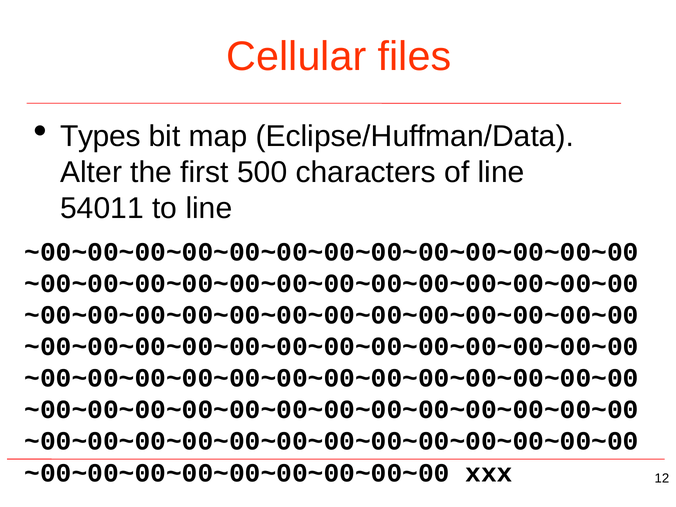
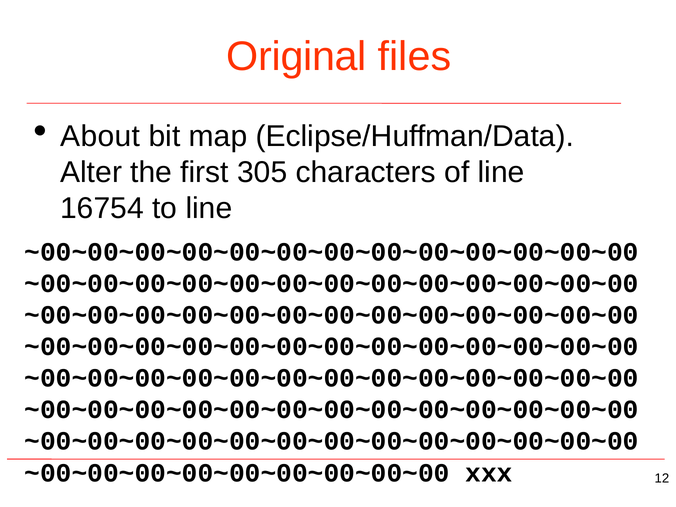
Cellular: Cellular -> Original
Types: Types -> About
500: 500 -> 305
54011: 54011 -> 16754
